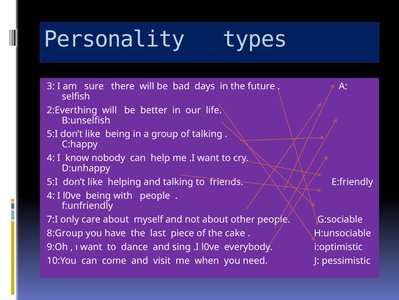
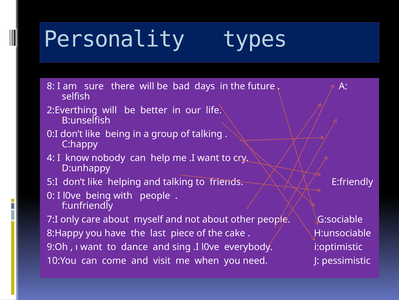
3: 3 -> 8
5:I at (52, 134): 5:I -> 0:I
4 at (51, 195): 4 -> 0
8:Group: 8:Group -> 8:Happy
